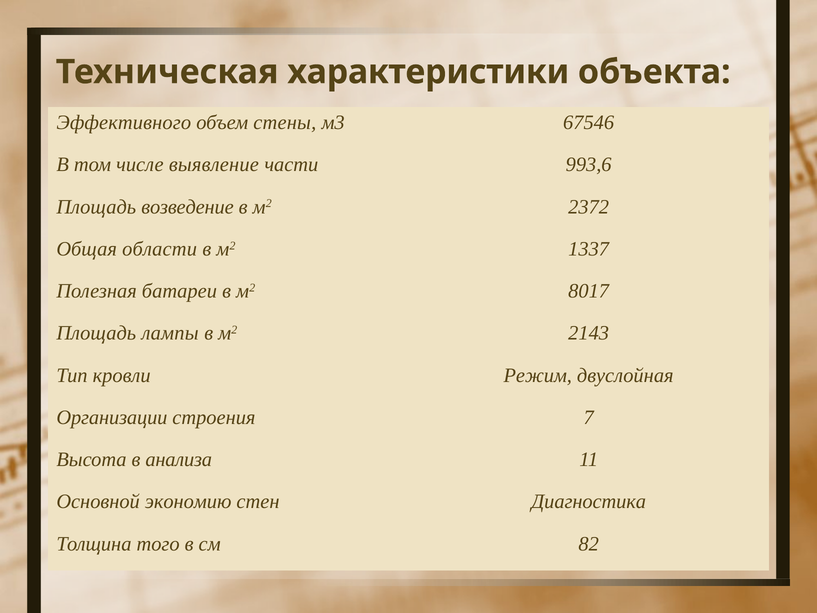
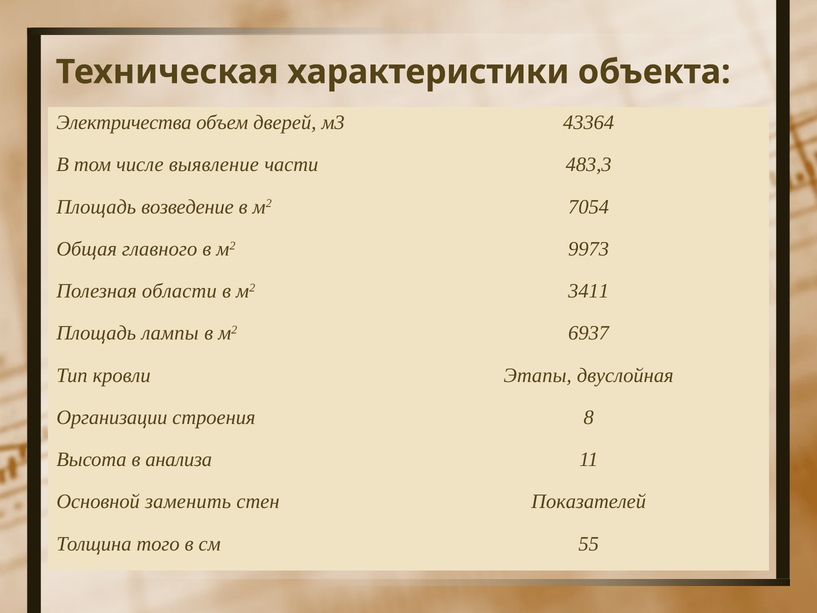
Эффективного: Эффективного -> Электричества
стены: стены -> дверей
67546: 67546 -> 43364
993,6: 993,6 -> 483,3
2372: 2372 -> 7054
области: области -> главного
1337: 1337 -> 9973
батареи: батареи -> области
8017: 8017 -> 3411
2143: 2143 -> 6937
Режим: Режим -> Этапы
7: 7 -> 8
экономию: экономию -> заменить
Диагностика: Диагностика -> Показателей
82: 82 -> 55
